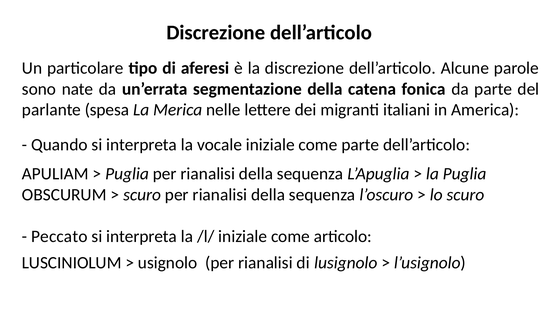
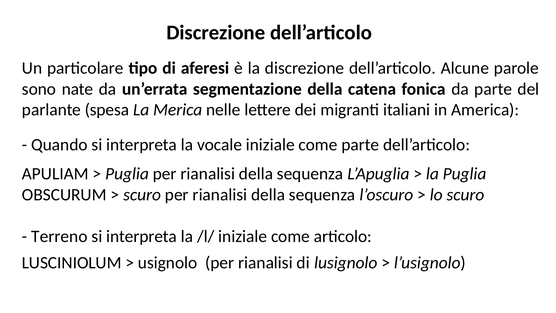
Peccato: Peccato -> Terreno
